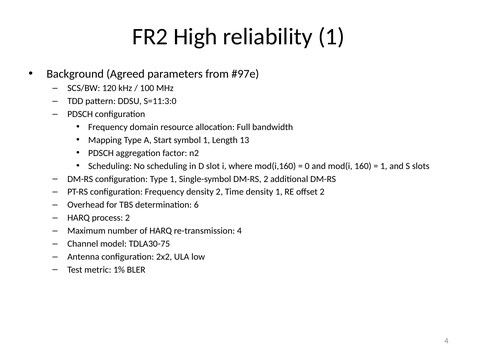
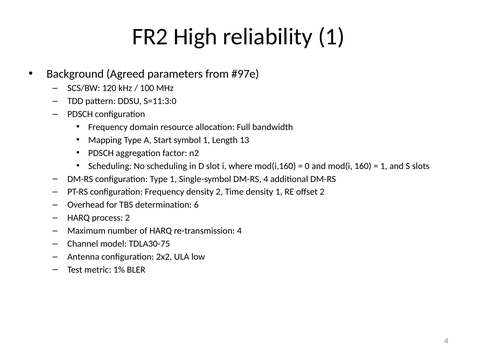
DM-RS 2: 2 -> 4
